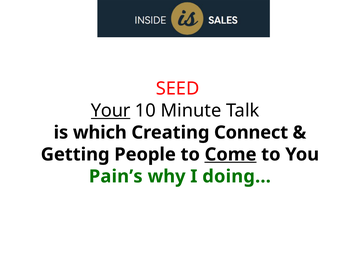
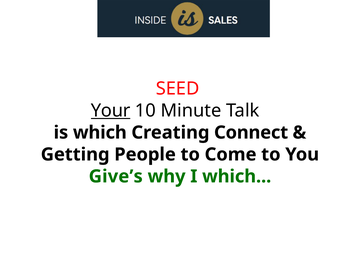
Come underline: present -> none
Pain’s: Pain’s -> Give’s
I doing: doing -> which
